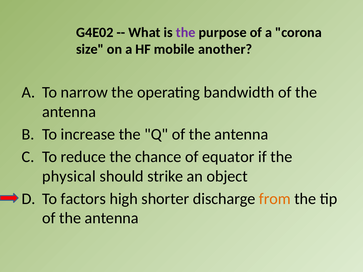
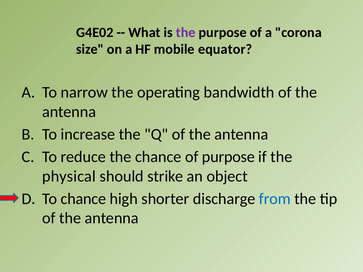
another: another -> equator
of equator: equator -> purpose
To factors: factors -> chance
from colour: orange -> blue
